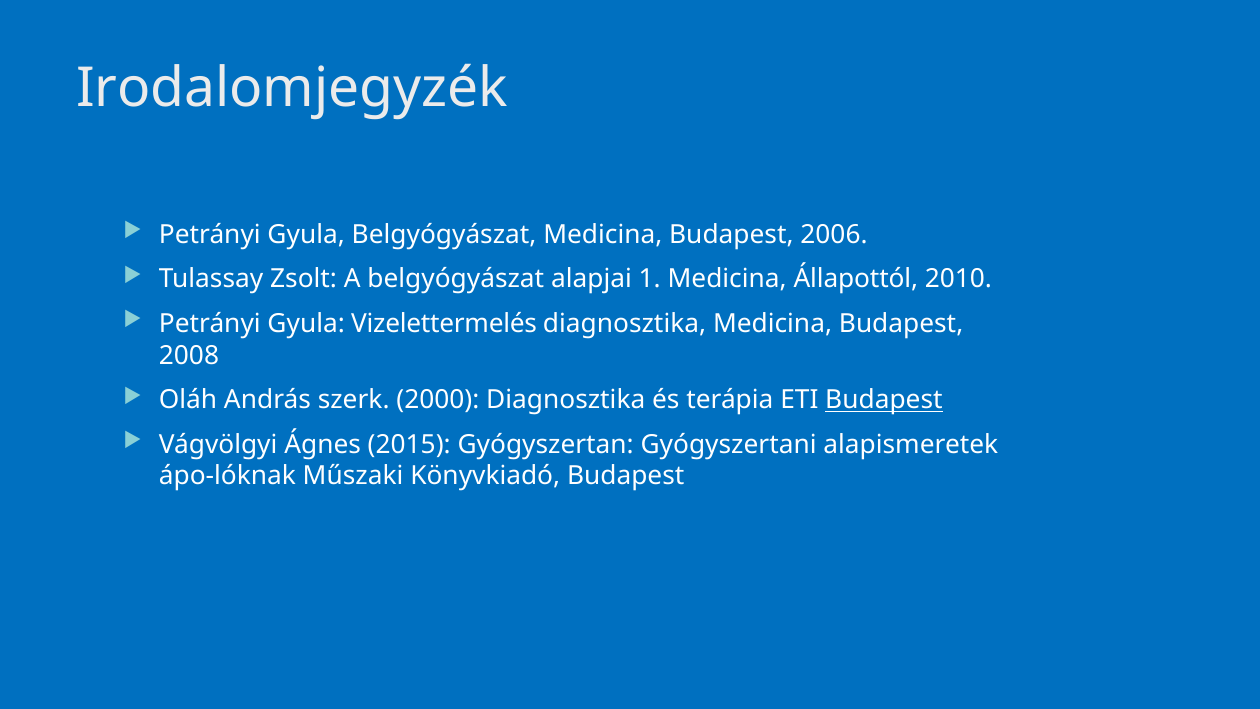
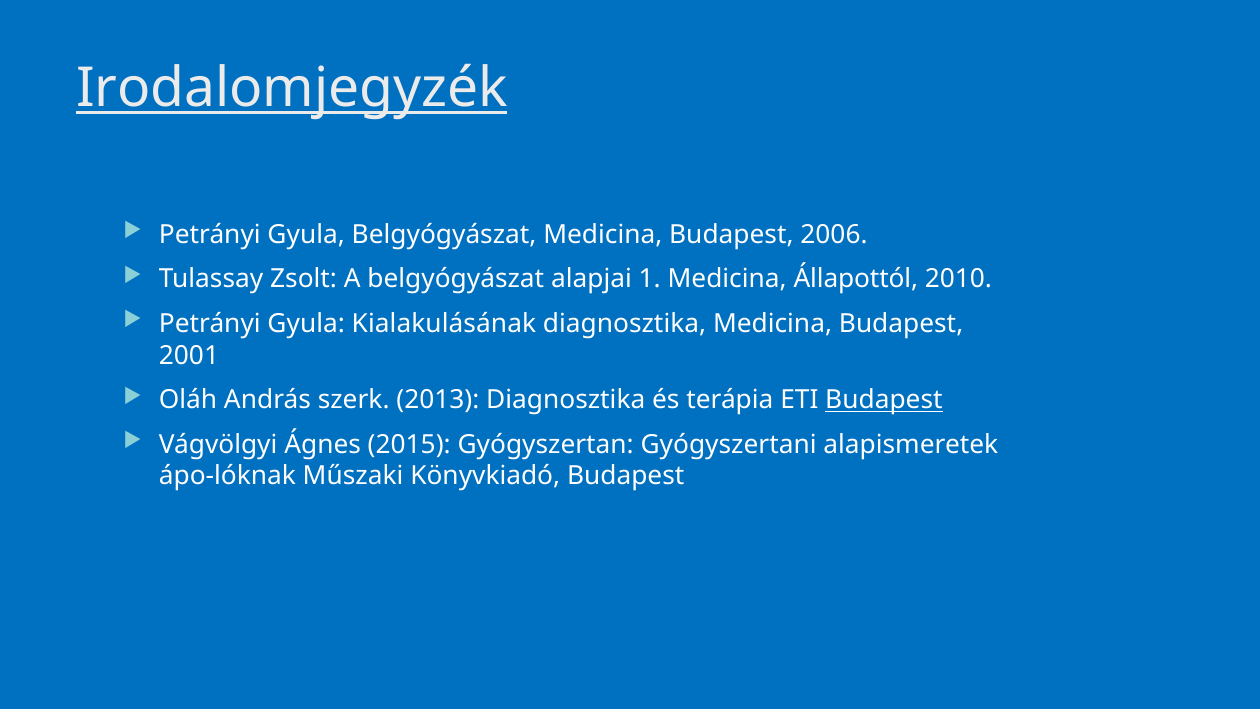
Irodalomjegyzék underline: none -> present
Vizelettermelés: Vizelettermelés -> Kialakulásának
2008: 2008 -> 2001
2000: 2000 -> 2013
